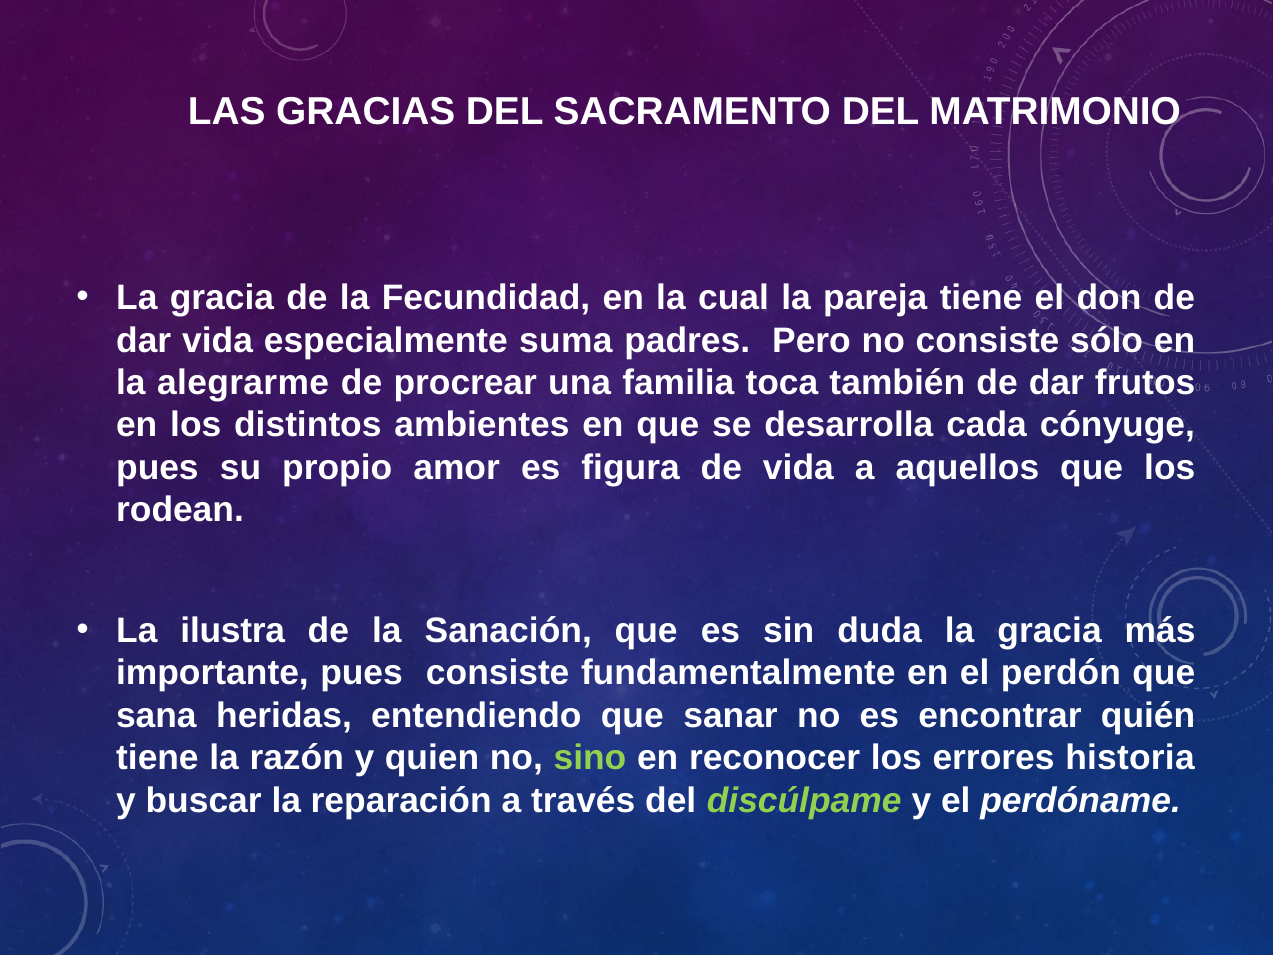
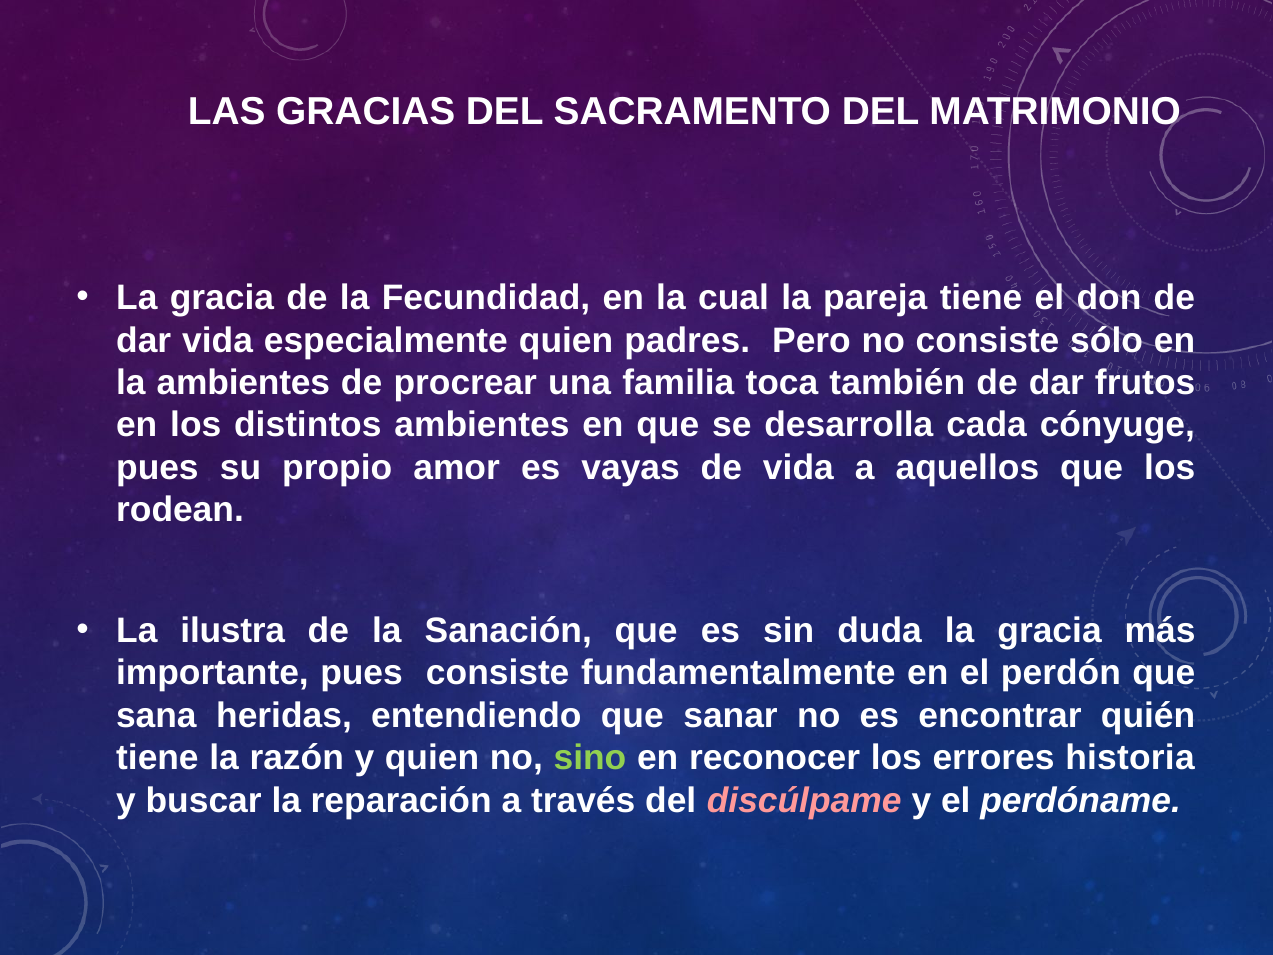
especialmente suma: suma -> quien
la alegrarme: alegrarme -> ambientes
figura: figura -> vayas
discúlpame colour: light green -> pink
